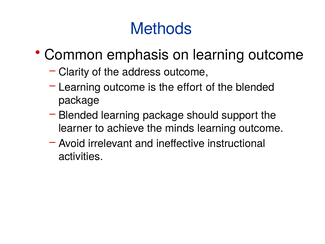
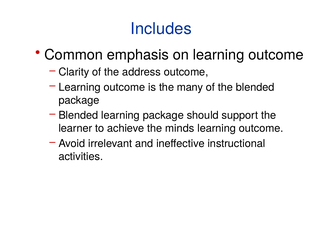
Methods: Methods -> Includes
effort: effort -> many
